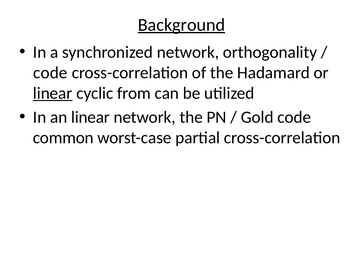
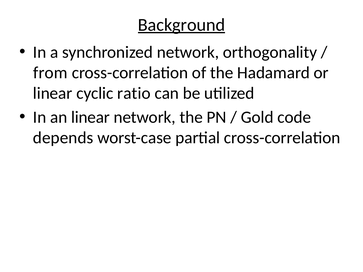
code at (50, 73): code -> from
linear at (53, 93) underline: present -> none
from: from -> ratio
common: common -> depends
